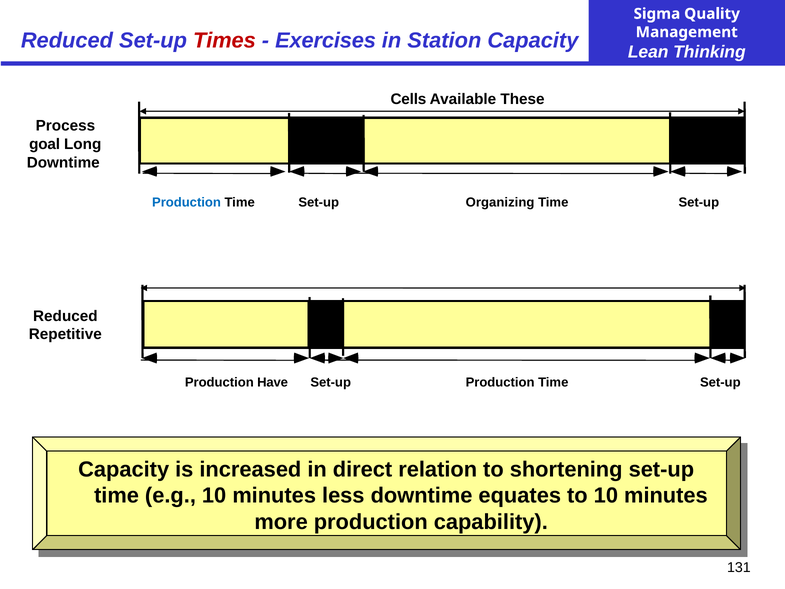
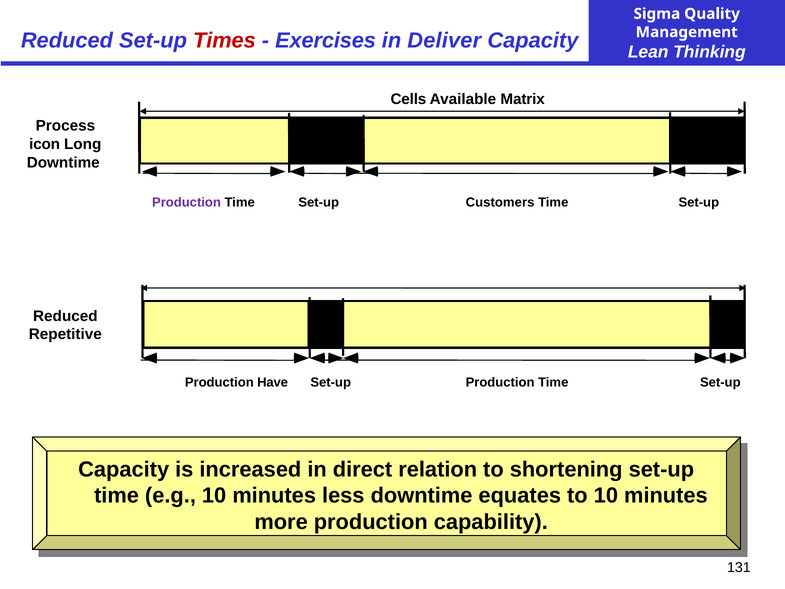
Station: Station -> Deliver
These: These -> Matrix
goal: goal -> icon
Production at (186, 203) colour: blue -> purple
Organizing: Organizing -> Customers
